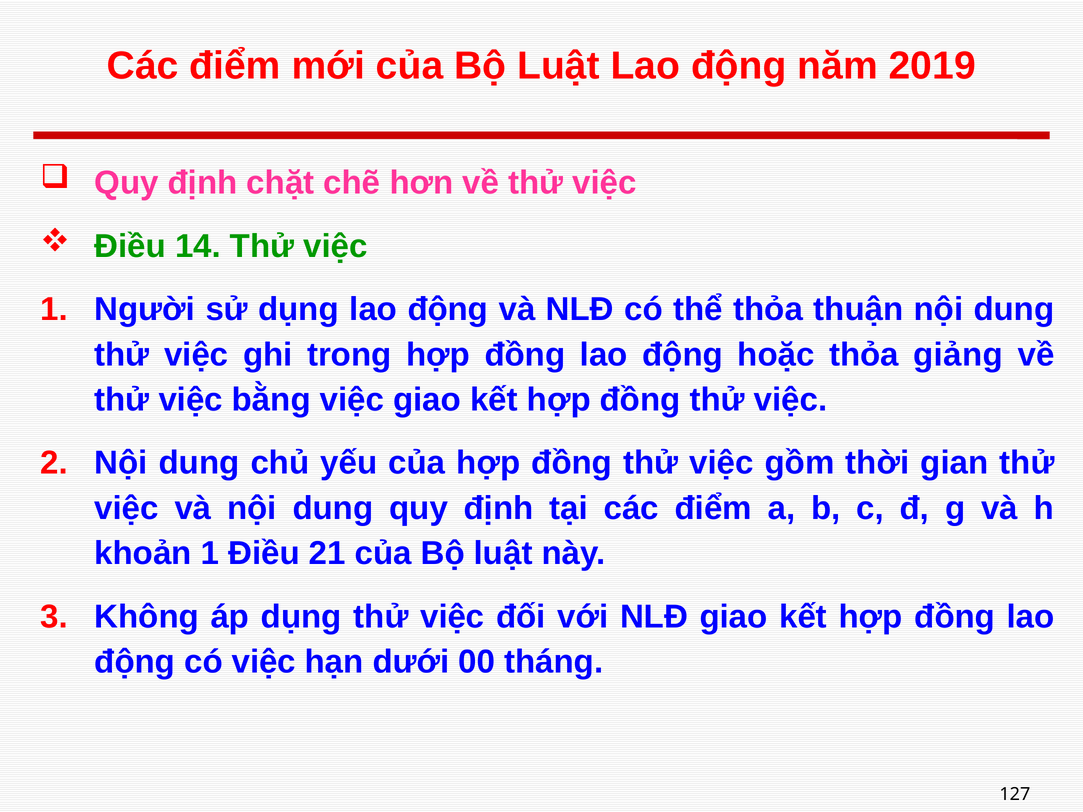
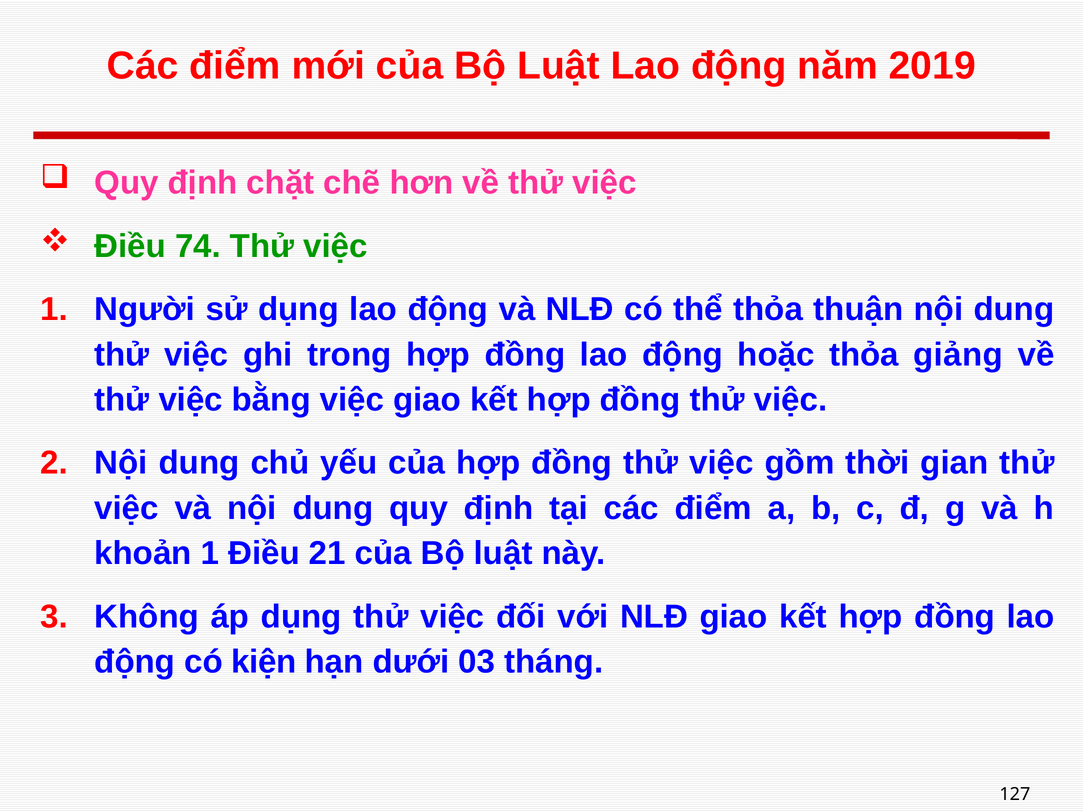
14: 14 -> 74
có việc: việc -> kiện
00: 00 -> 03
